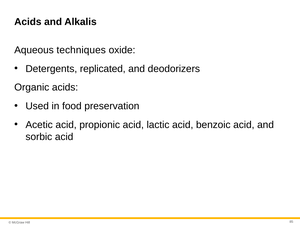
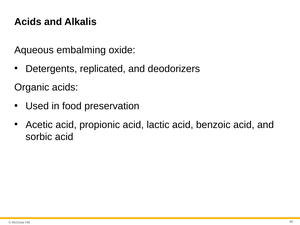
techniques: techniques -> embalming
